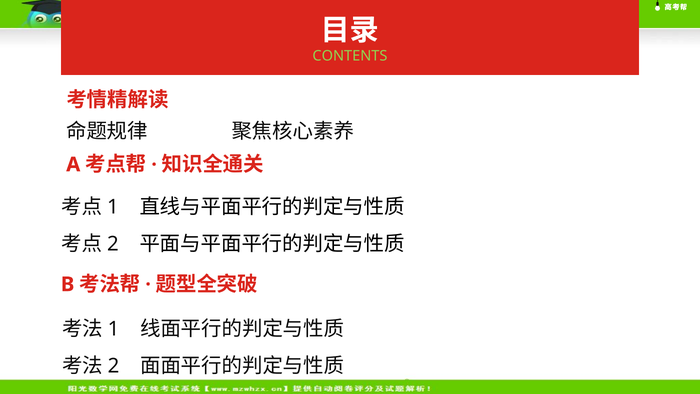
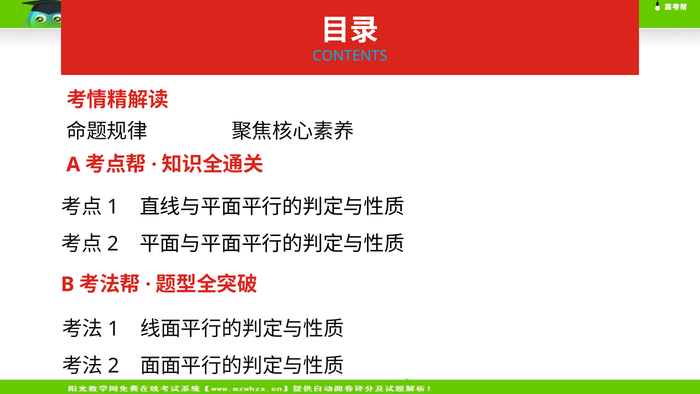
CONTENTS colour: light green -> light blue
